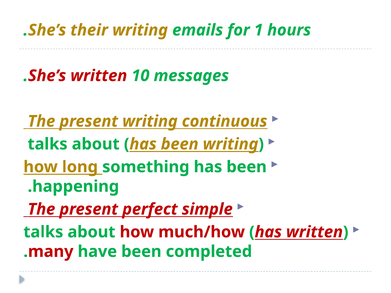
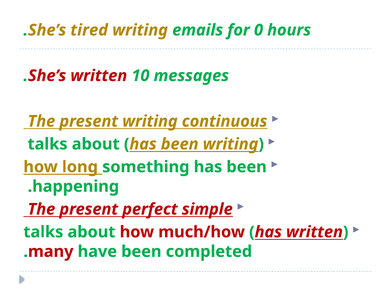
their: their -> tired
1: 1 -> 0
